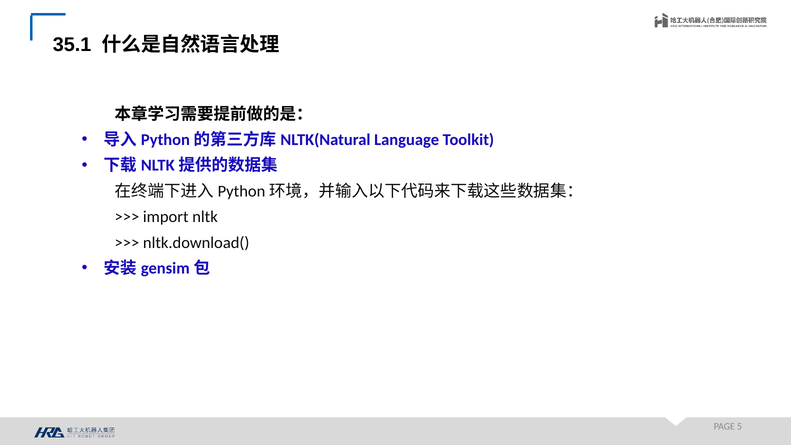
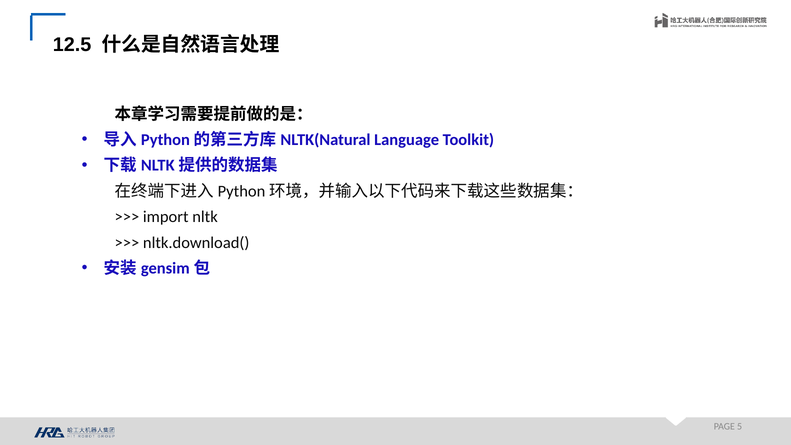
35.1: 35.1 -> 12.5
